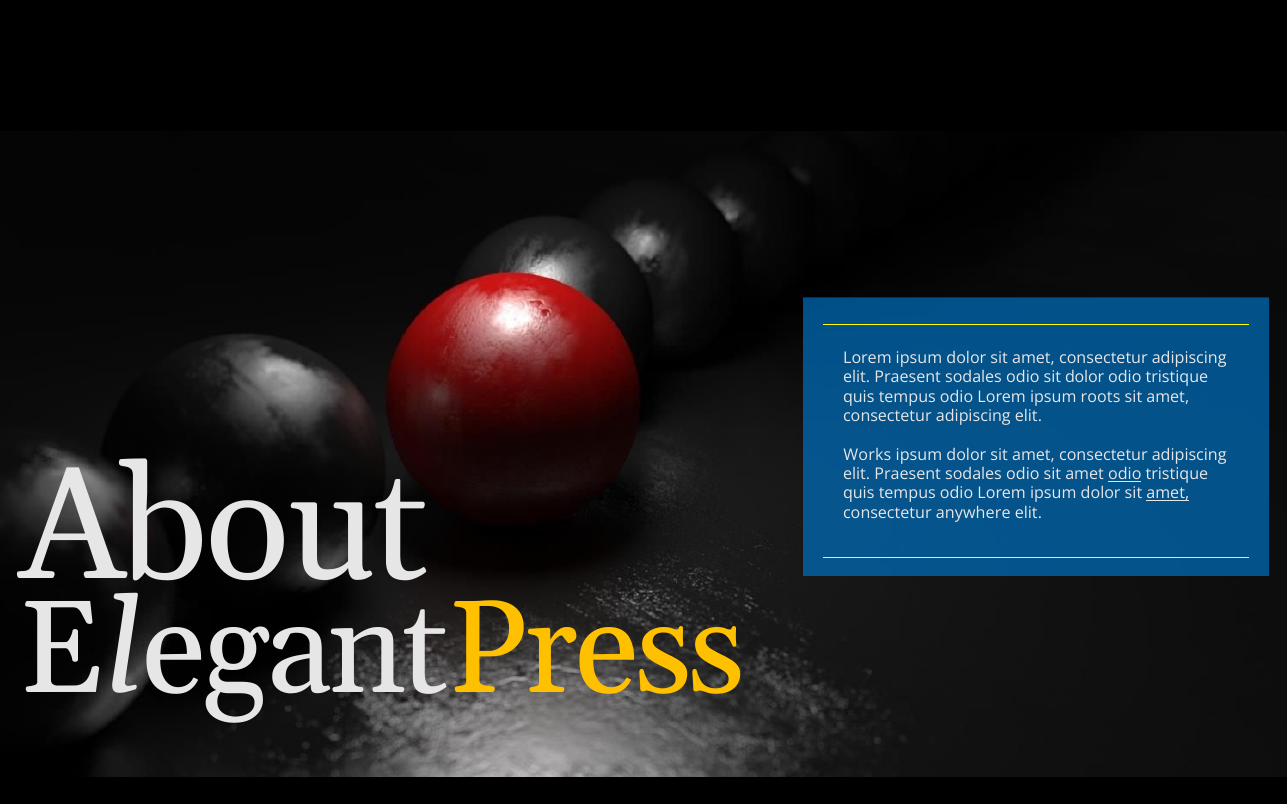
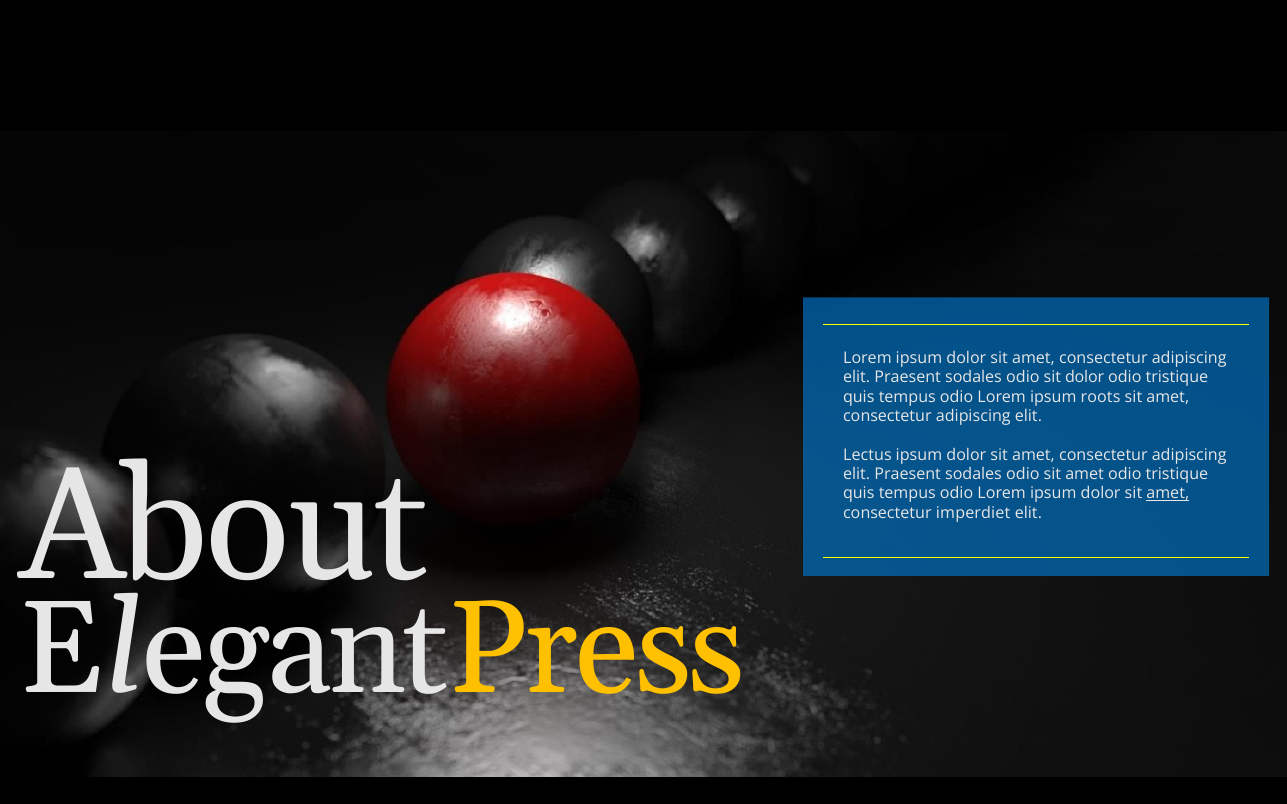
Works: Works -> Lectus
odio at (1125, 474) underline: present -> none
anywhere: anywhere -> imperdiet
